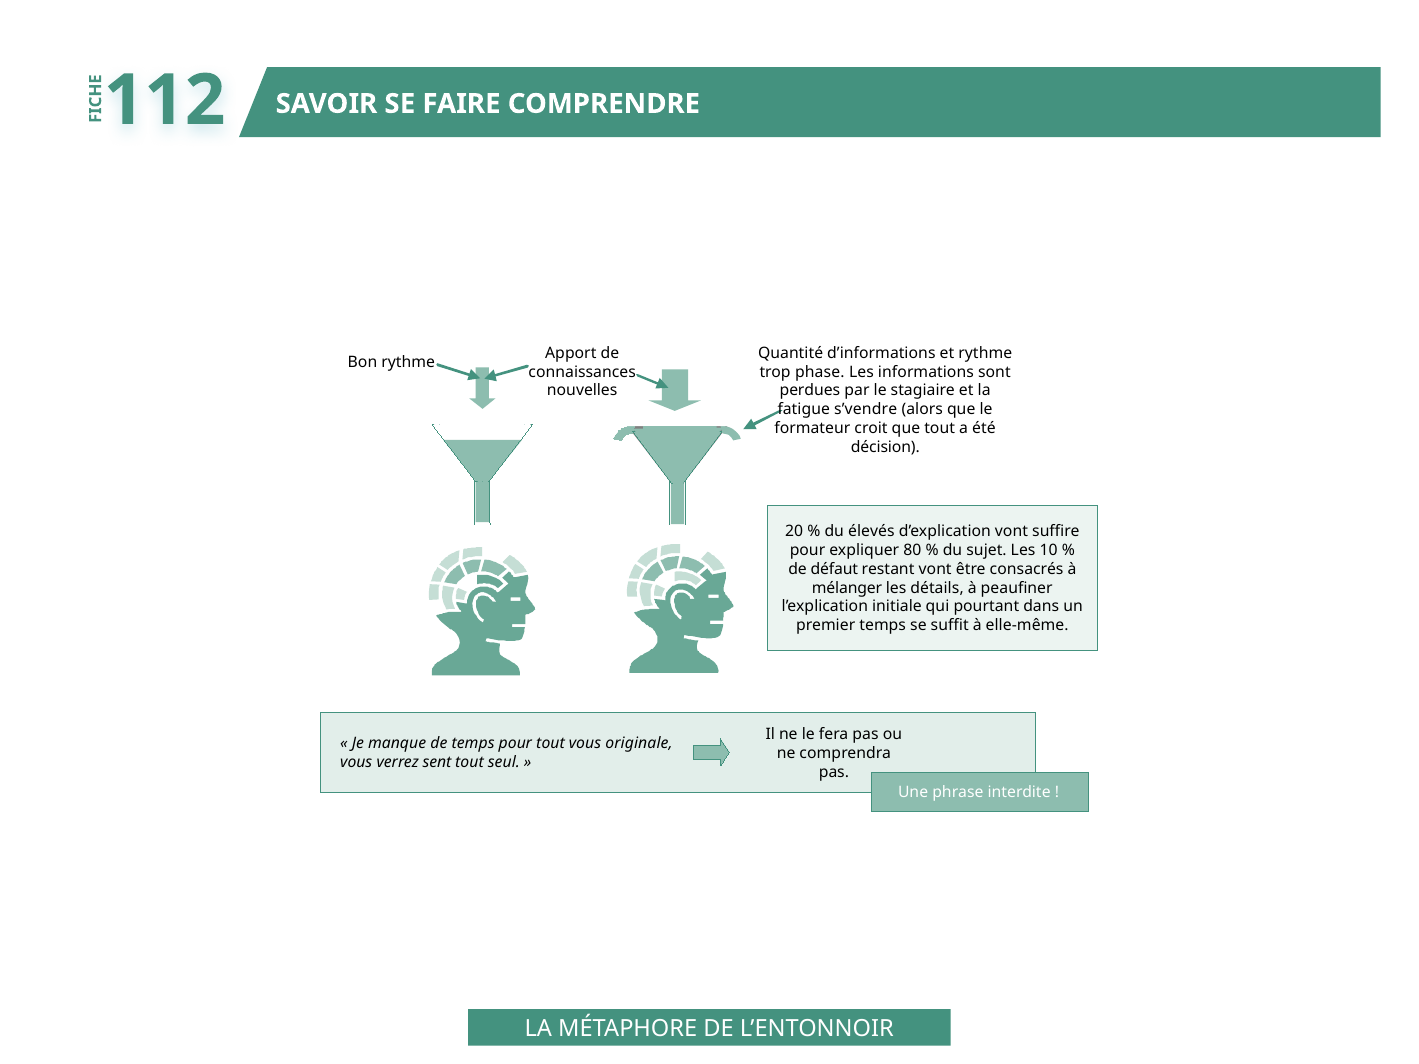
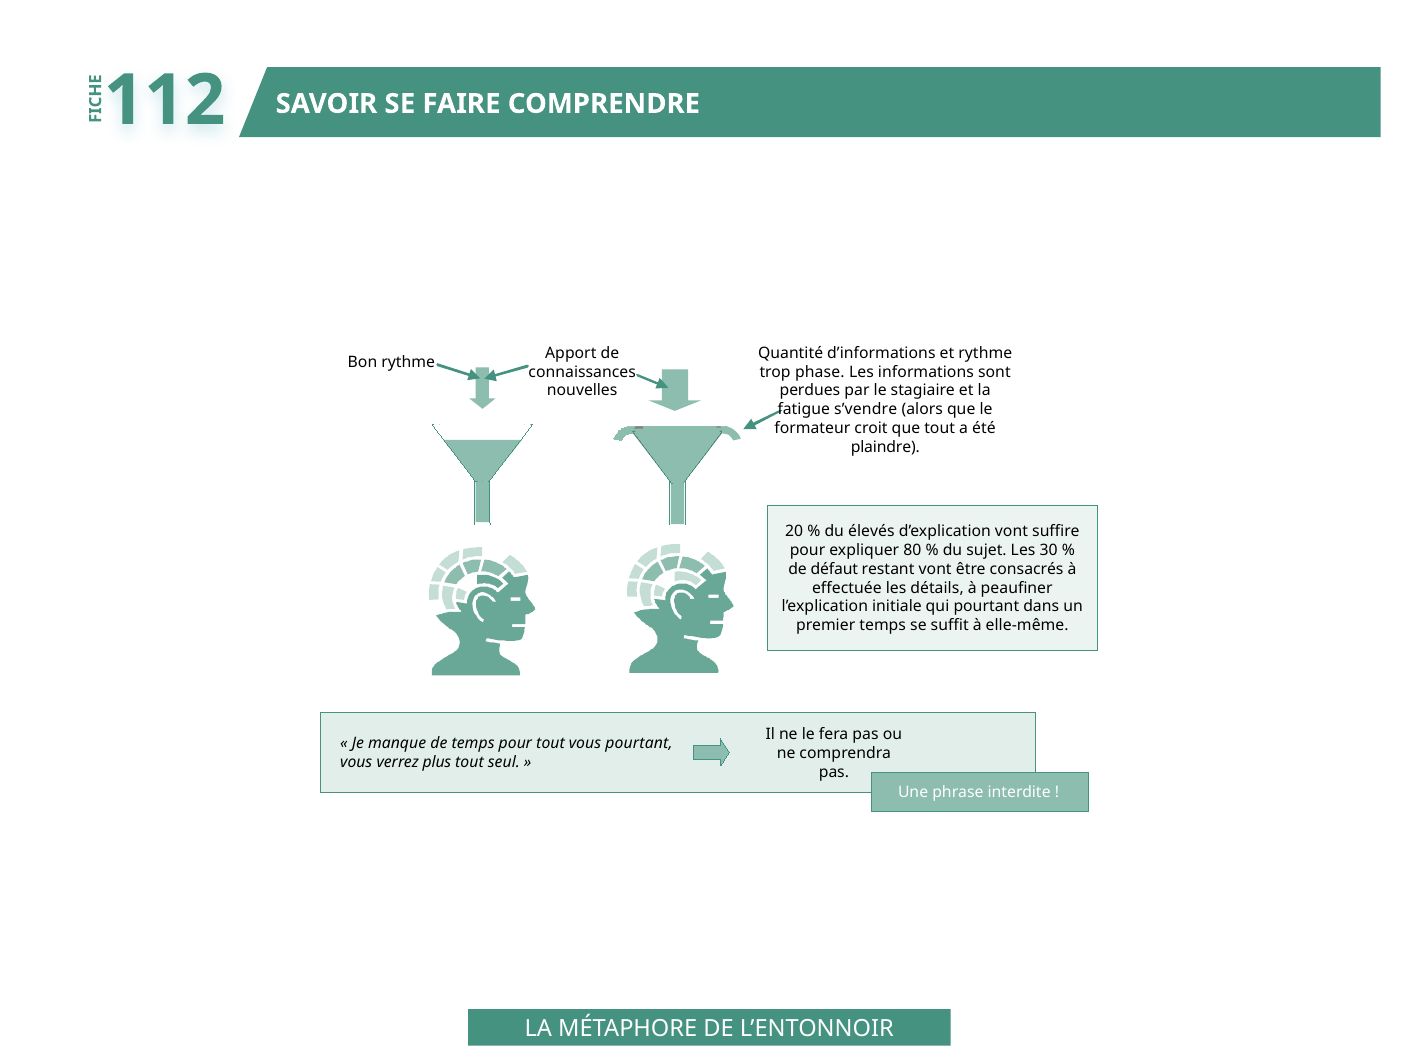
décision: décision -> plaindre
10: 10 -> 30
mélanger: mélanger -> effectuée
vous originale: originale -> pourtant
sent: sent -> plus
